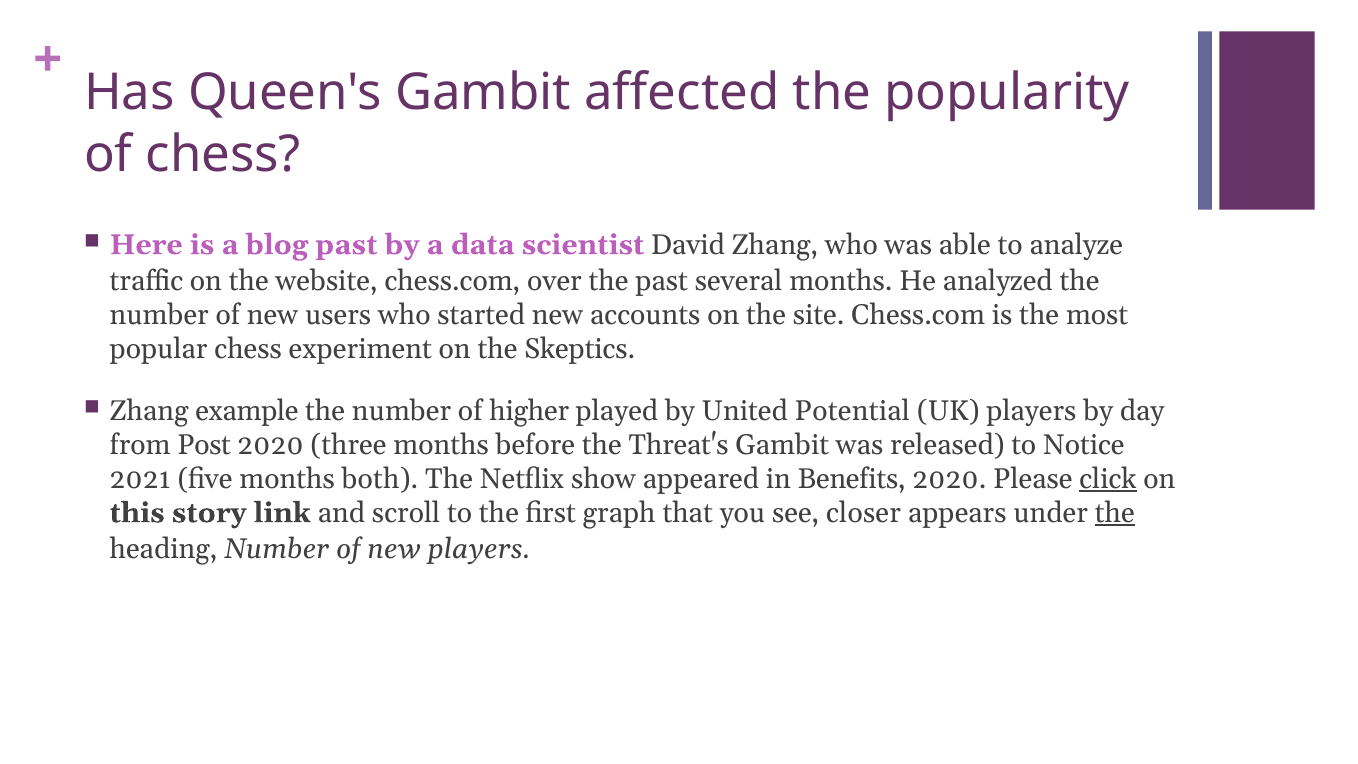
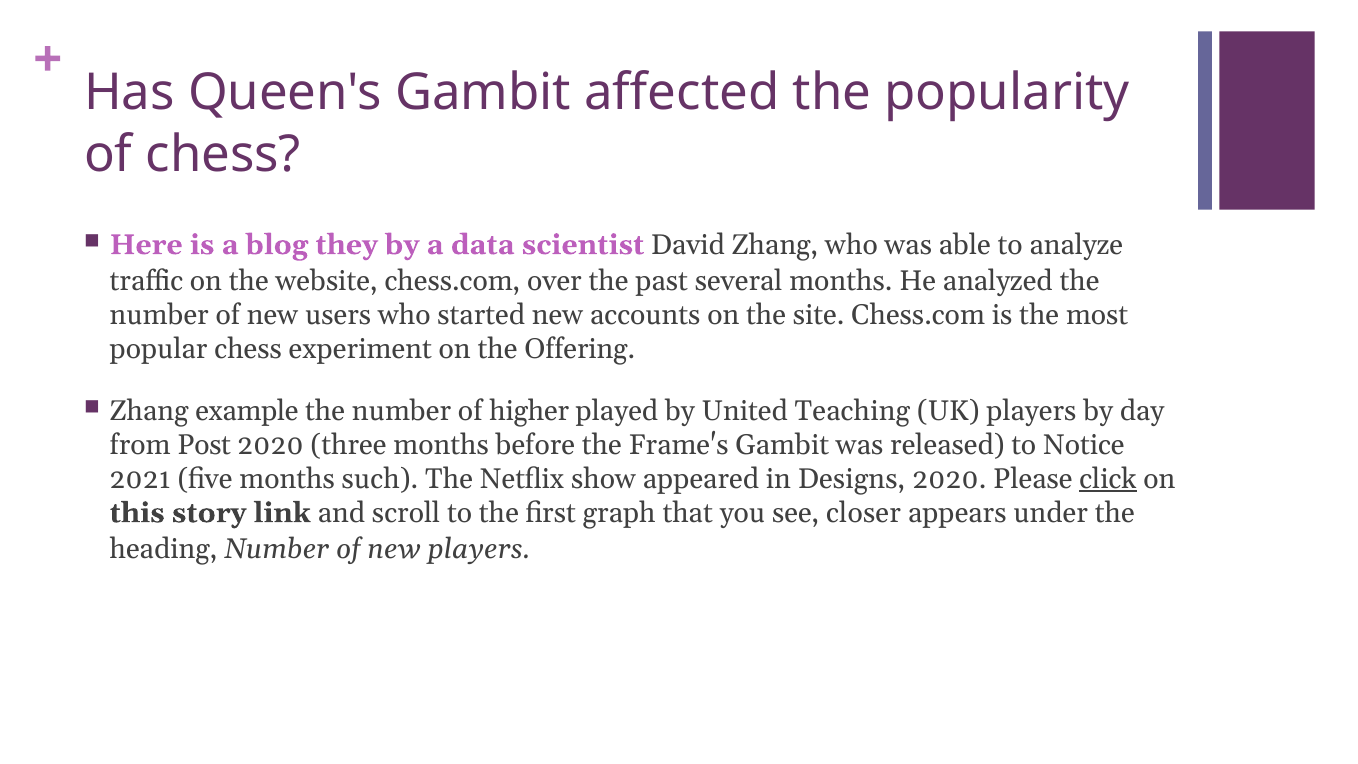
blog past: past -> they
Skeptics: Skeptics -> Offering
Potential: Potential -> Teaching
Threat's: Threat's -> Frame's
both: both -> such
Benefits: Benefits -> Designs
the at (1115, 513) underline: present -> none
